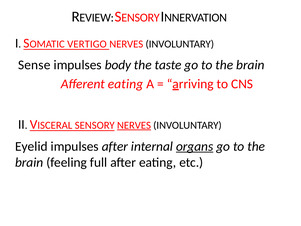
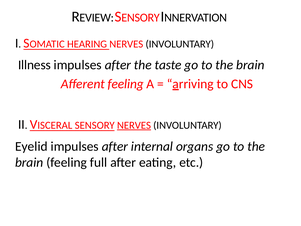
VERTIGO: VERTIGO -> HEARING
Sense: Sense -> Illness
body at (118, 65): body -> after
Afferent eating: eating -> feeling
organs underline: present -> none
